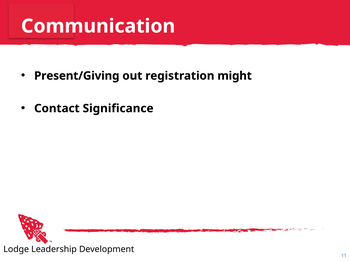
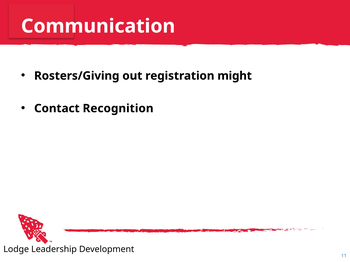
Present/Giving: Present/Giving -> Rosters/Giving
Significance: Significance -> Recognition
